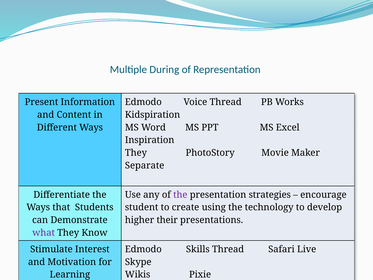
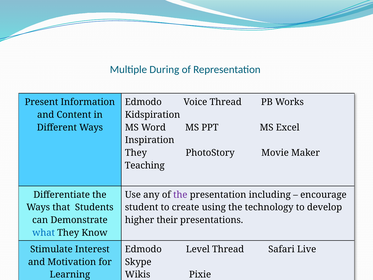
Separate: Separate -> Teaching
strategies: strategies -> including
what colour: purple -> blue
Skills: Skills -> Level
